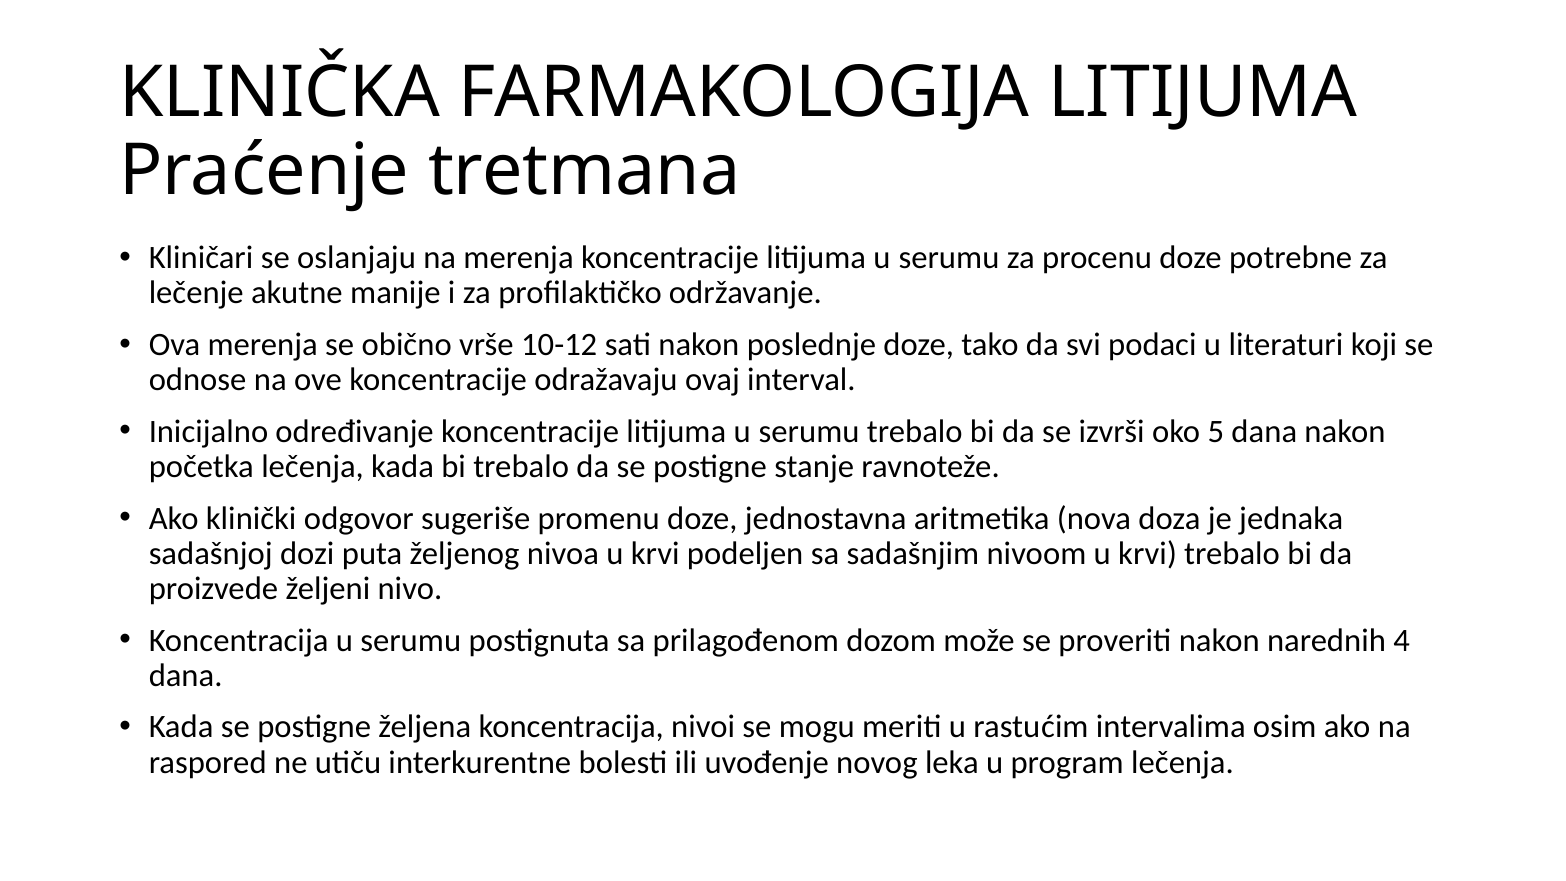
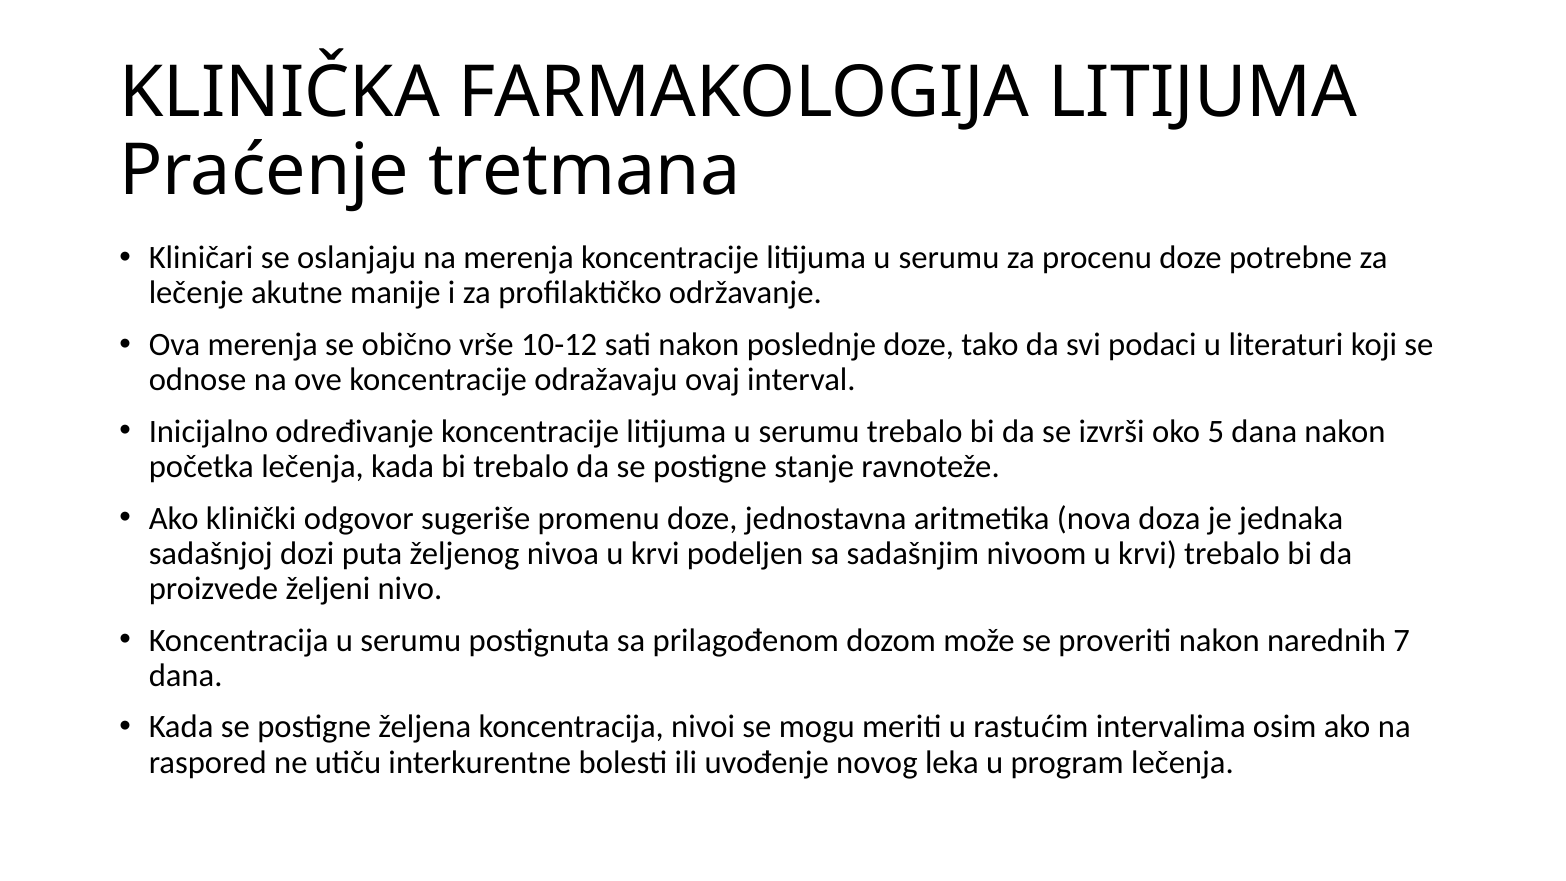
4: 4 -> 7
